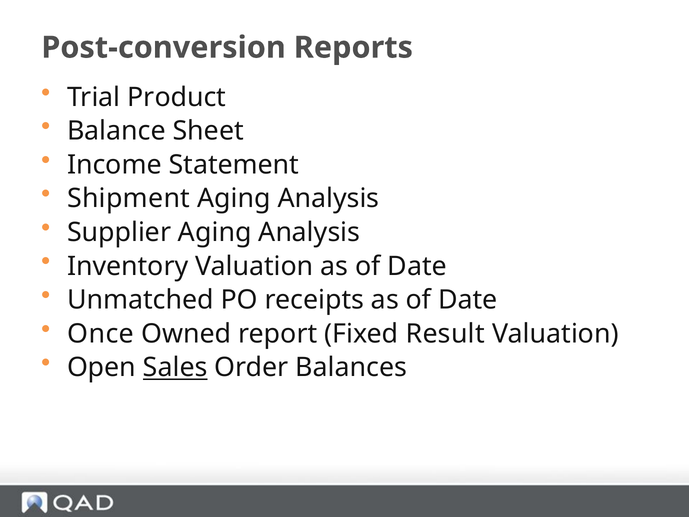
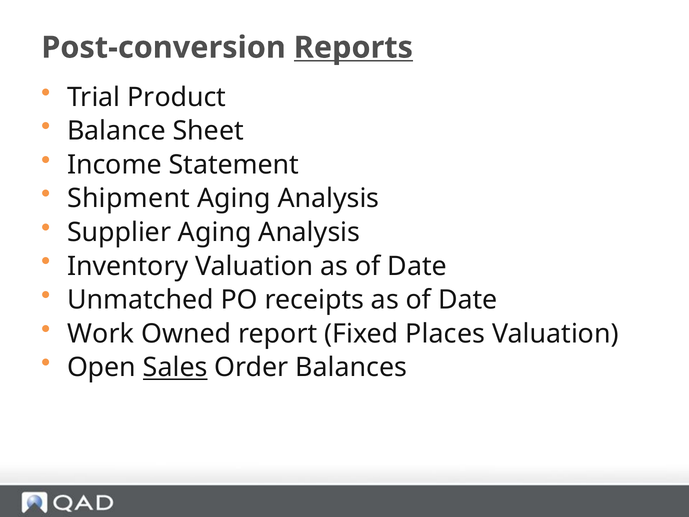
Reports underline: none -> present
Once: Once -> Work
Result: Result -> Places
